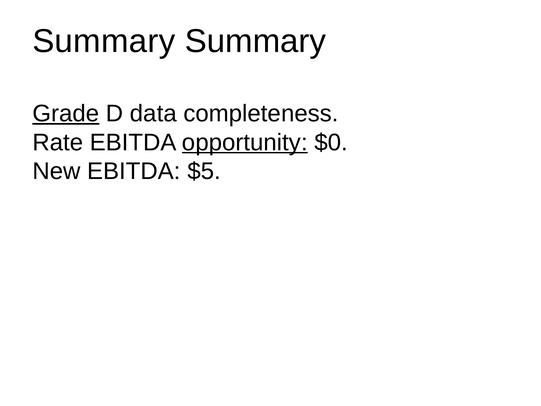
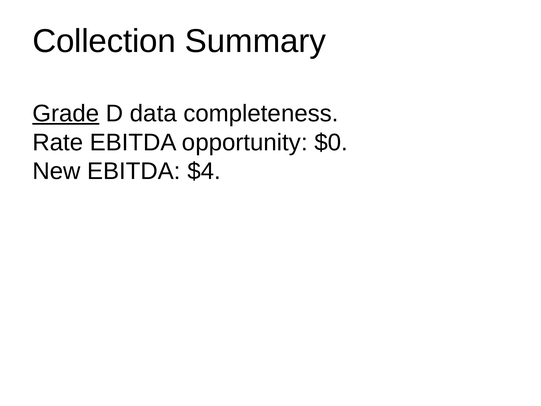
Summary at (104, 41): Summary -> Collection
opportunity underline: present -> none
$5: $5 -> $4
